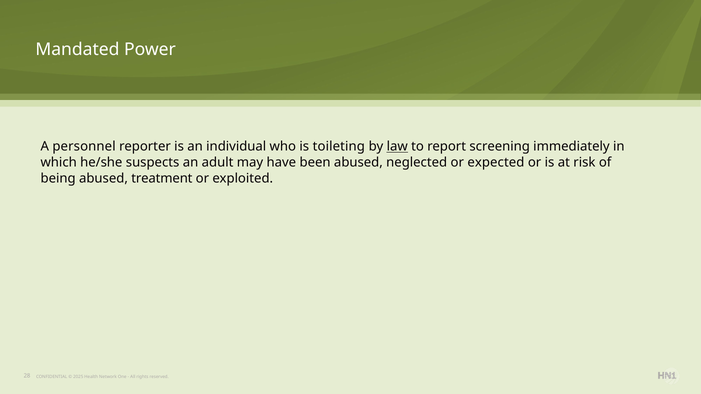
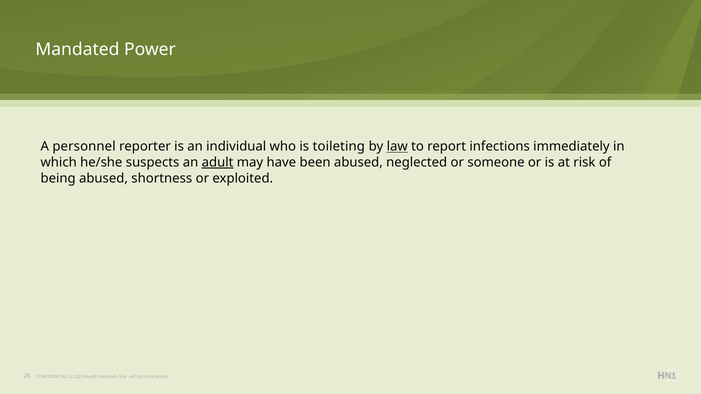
screening: screening -> infections
adult underline: none -> present
expected: expected -> someone
treatment: treatment -> shortness
